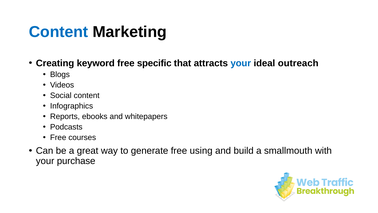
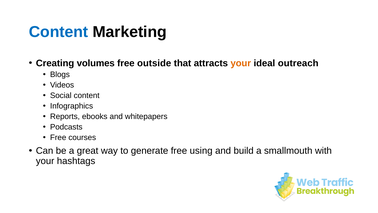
keyword: keyword -> volumes
specific: specific -> outside
your at (241, 63) colour: blue -> orange
purchase: purchase -> hashtags
